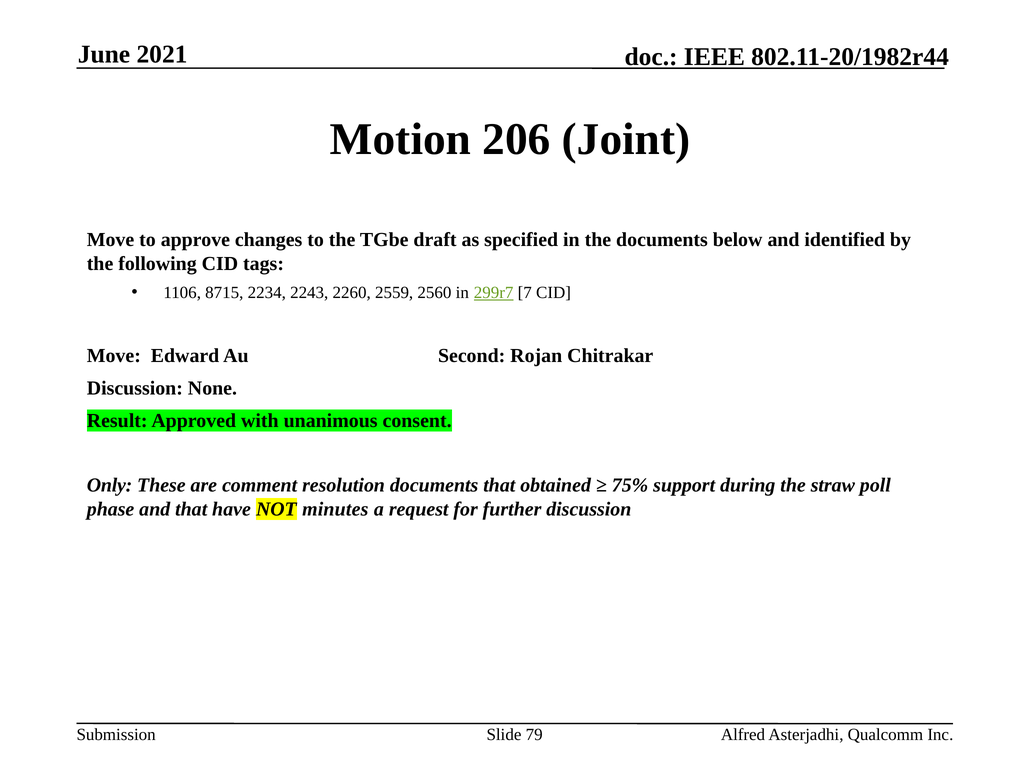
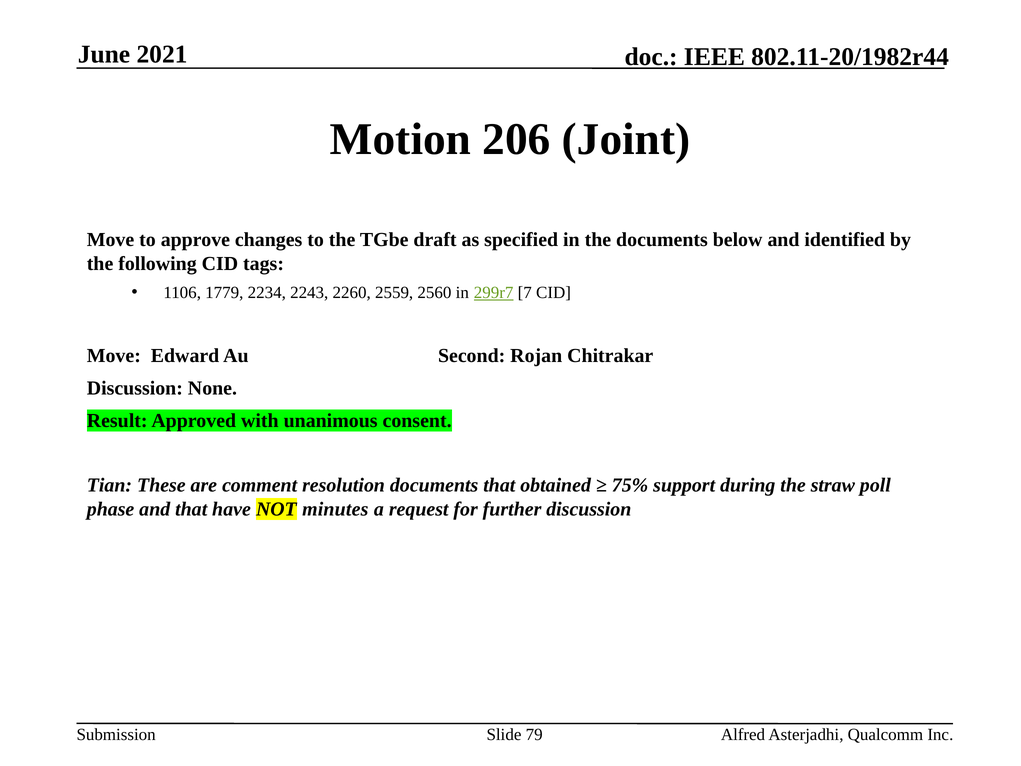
8715: 8715 -> 1779
Only: Only -> Tian
